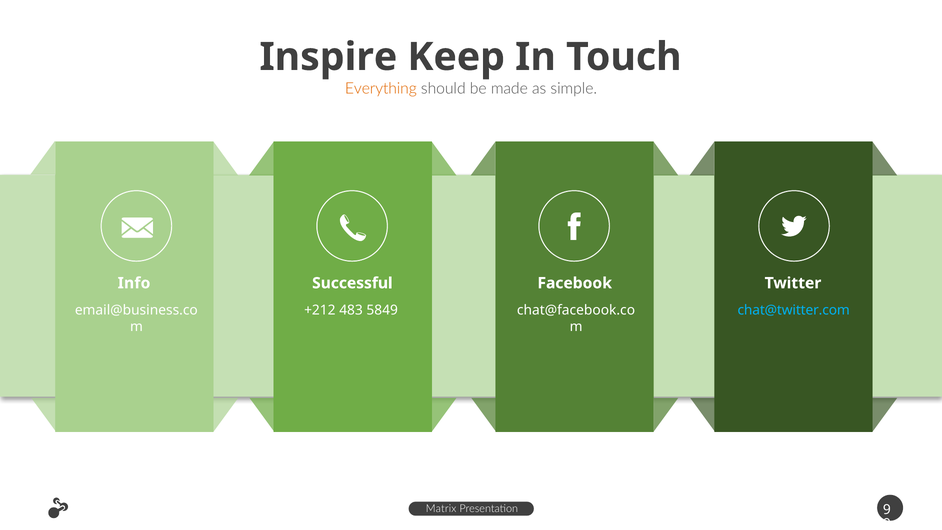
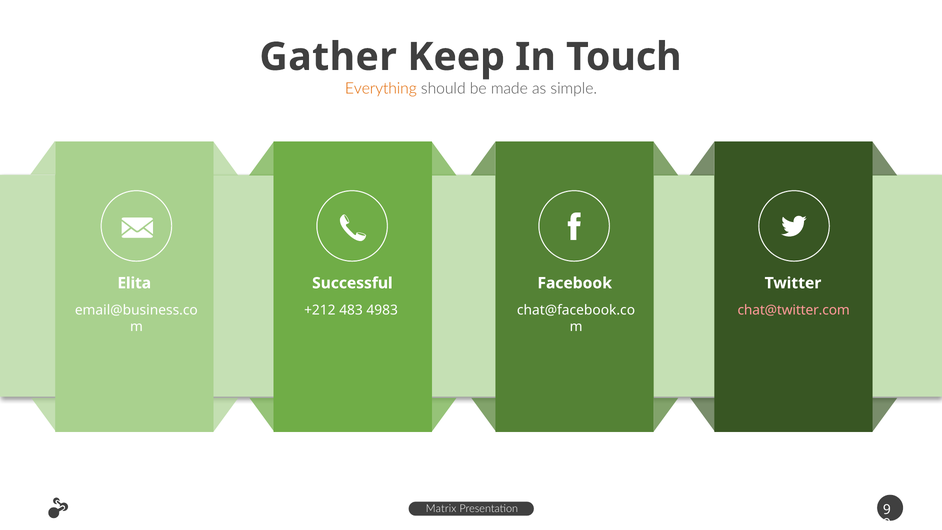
Inspire: Inspire -> Gather
Info: Info -> Elita
5849: 5849 -> 4983
chat@twitter.com colour: light blue -> pink
